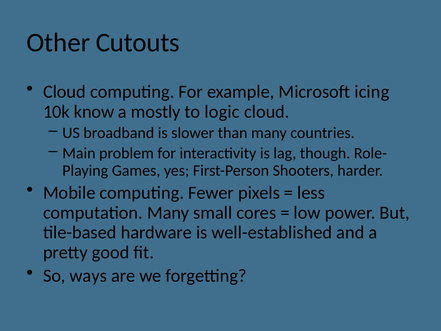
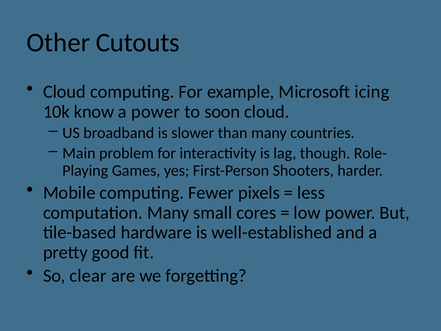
a mostly: mostly -> power
logic: logic -> soon
ways: ways -> clear
